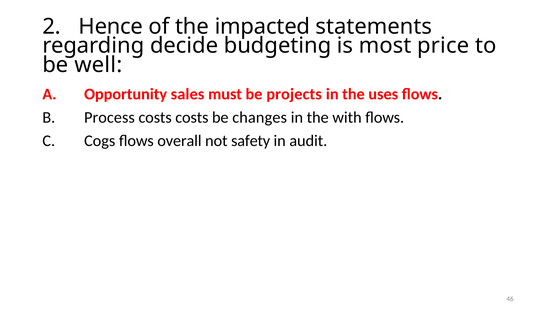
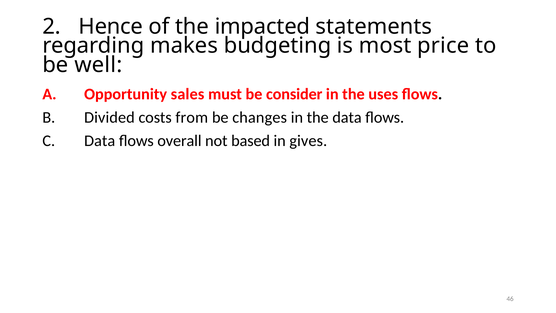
decide: decide -> makes
projects: projects -> consider
Process: Process -> Divided
costs costs: costs -> from
the with: with -> data
C Cogs: Cogs -> Data
safety: safety -> based
audit: audit -> gives
